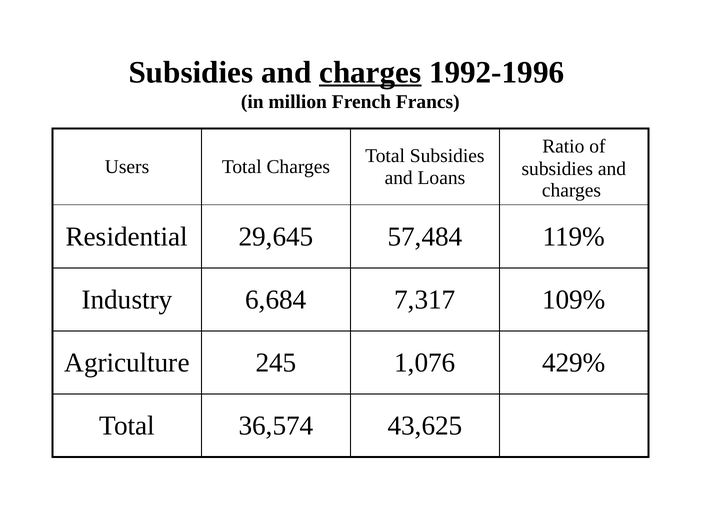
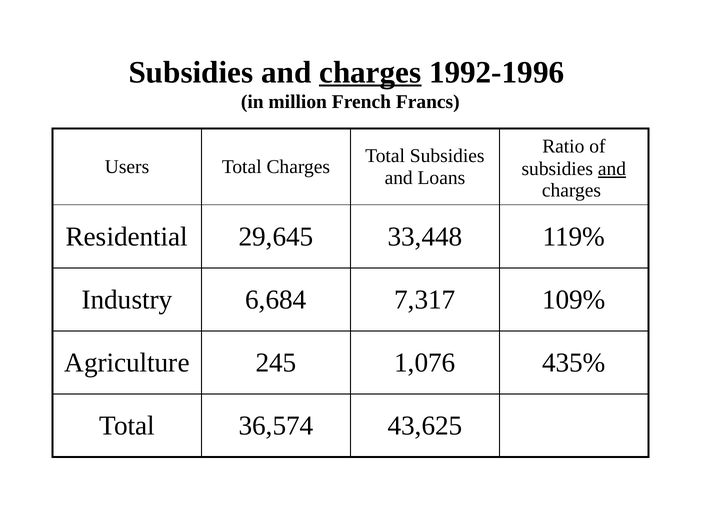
and at (612, 169) underline: none -> present
57,484: 57,484 -> 33,448
429%: 429% -> 435%
